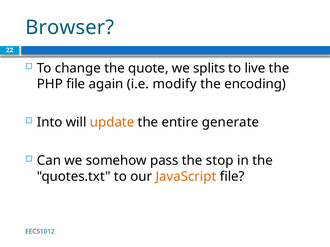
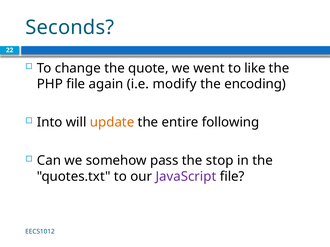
Browser: Browser -> Seconds
splits: splits -> went
live: live -> like
generate: generate -> following
JavaScript colour: orange -> purple
